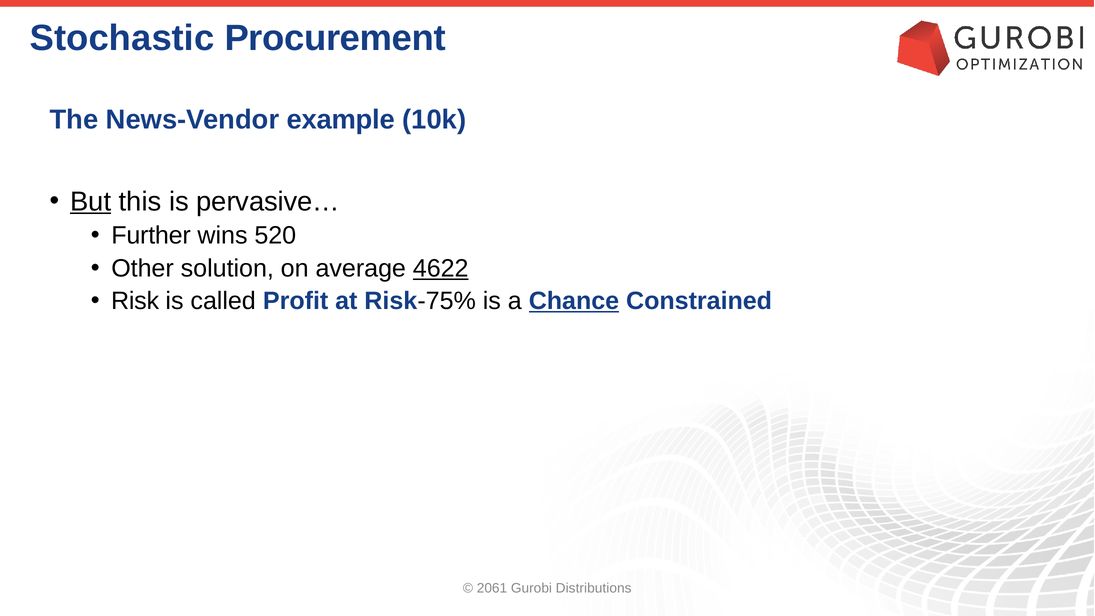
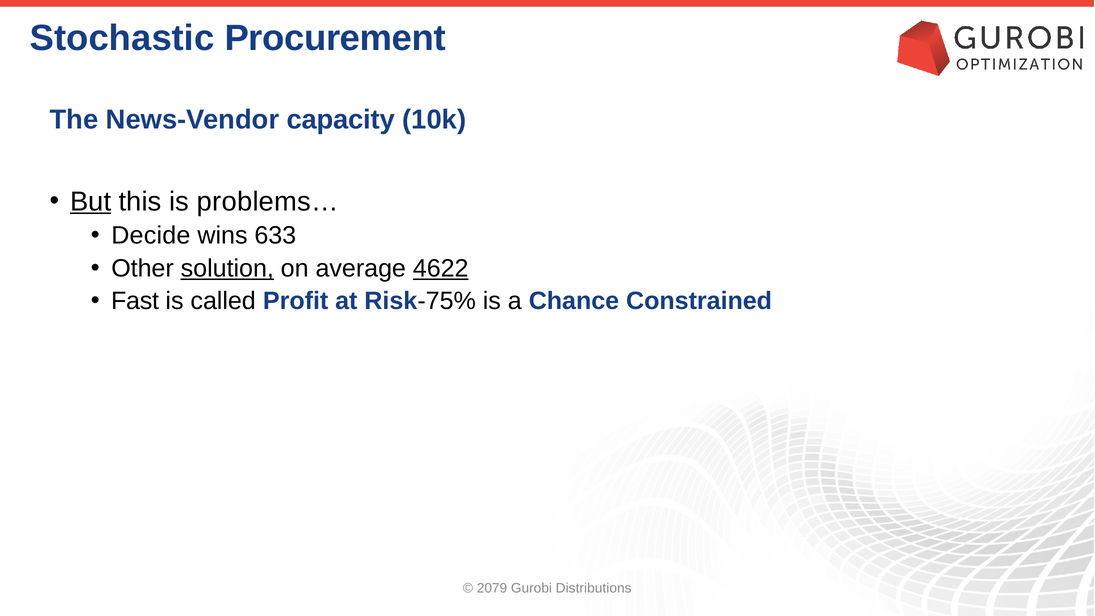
example: example -> capacity
pervasive…: pervasive… -> problems…
Further: Further -> Decide
520: 520 -> 633
solution underline: none -> present
Risk: Risk -> Fast
Chance underline: present -> none
2061: 2061 -> 2079
